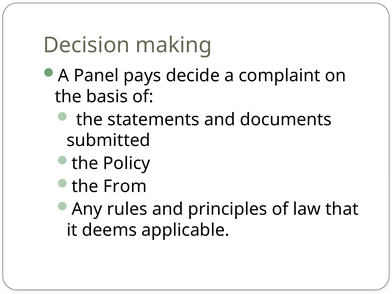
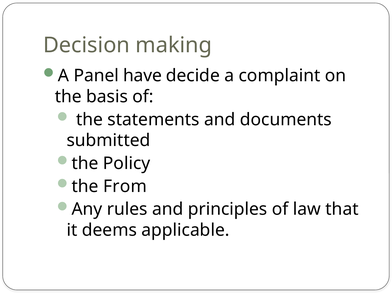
pays: pays -> have
